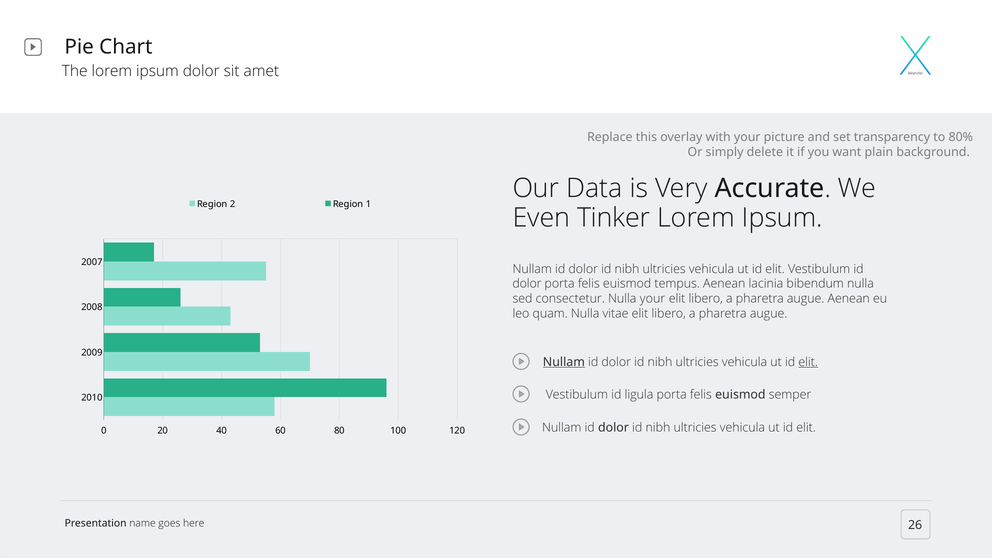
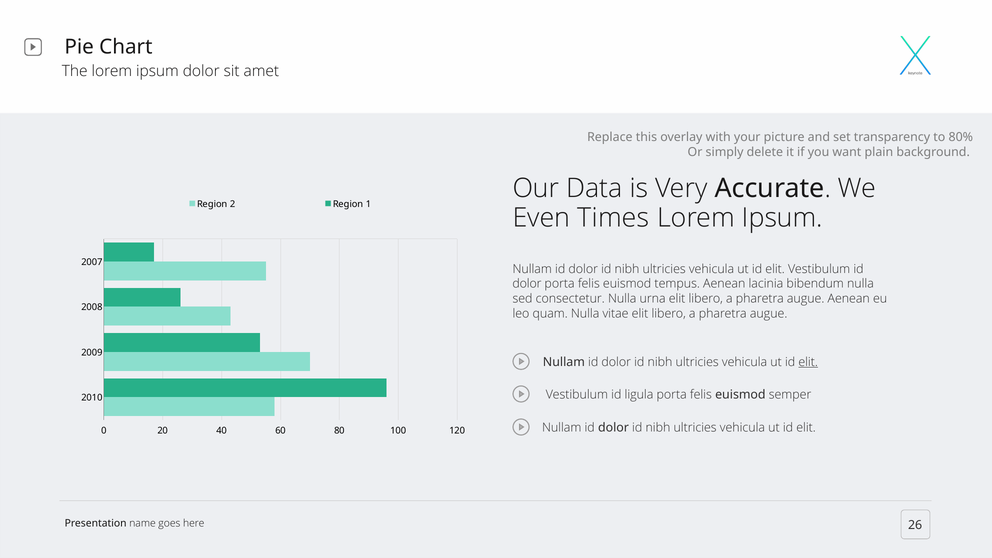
Tinker: Tinker -> Times
Nulla your: your -> urna
Nullam at (564, 362) underline: present -> none
